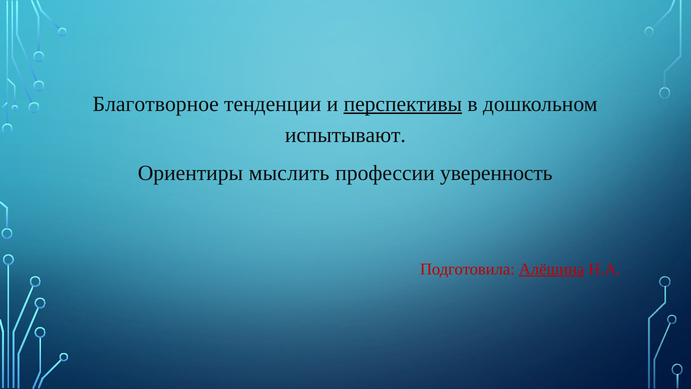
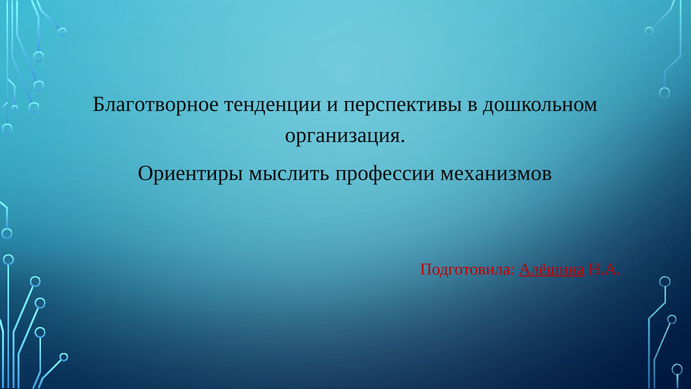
перспективы underline: present -> none
испытывают: испытывают -> организация
уверенность: уверенность -> механизмов
